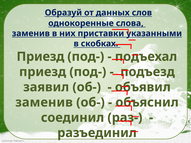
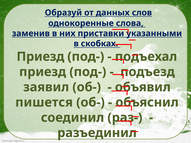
заменив at (44, 103): заменив -> пишется
